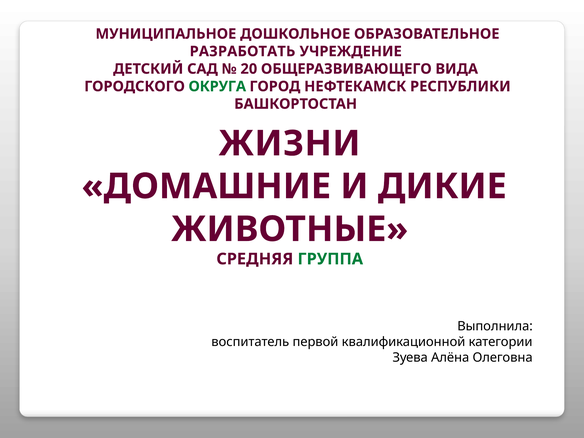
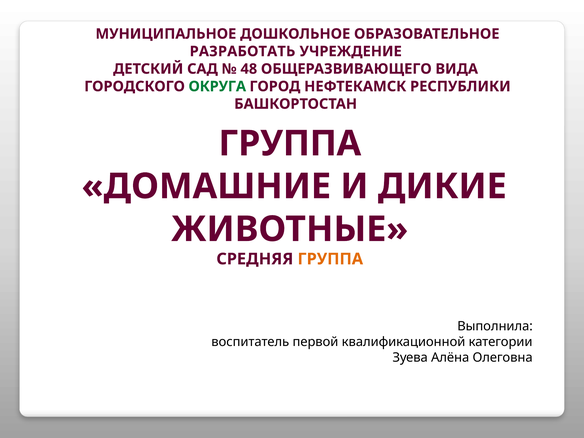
20: 20 -> 48
ЖИЗНИ at (289, 144): ЖИЗНИ -> ГРУППА
ГРУППА at (330, 259) colour: green -> orange
